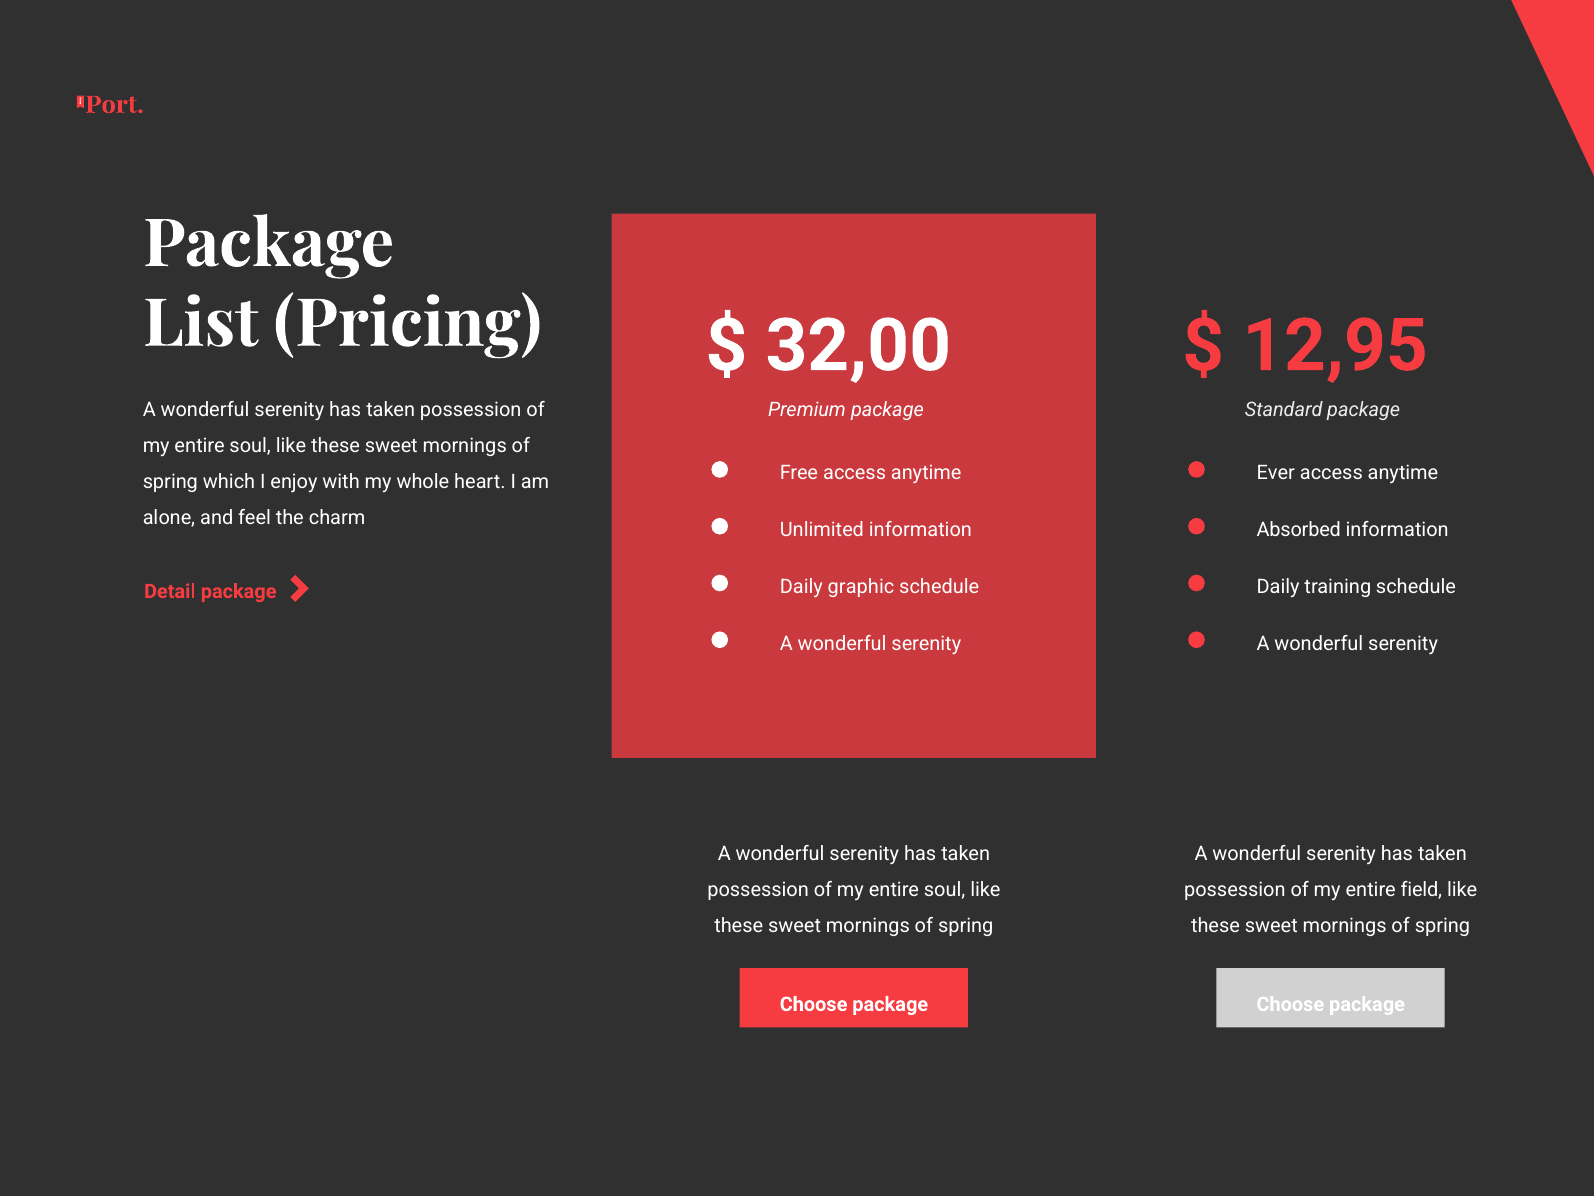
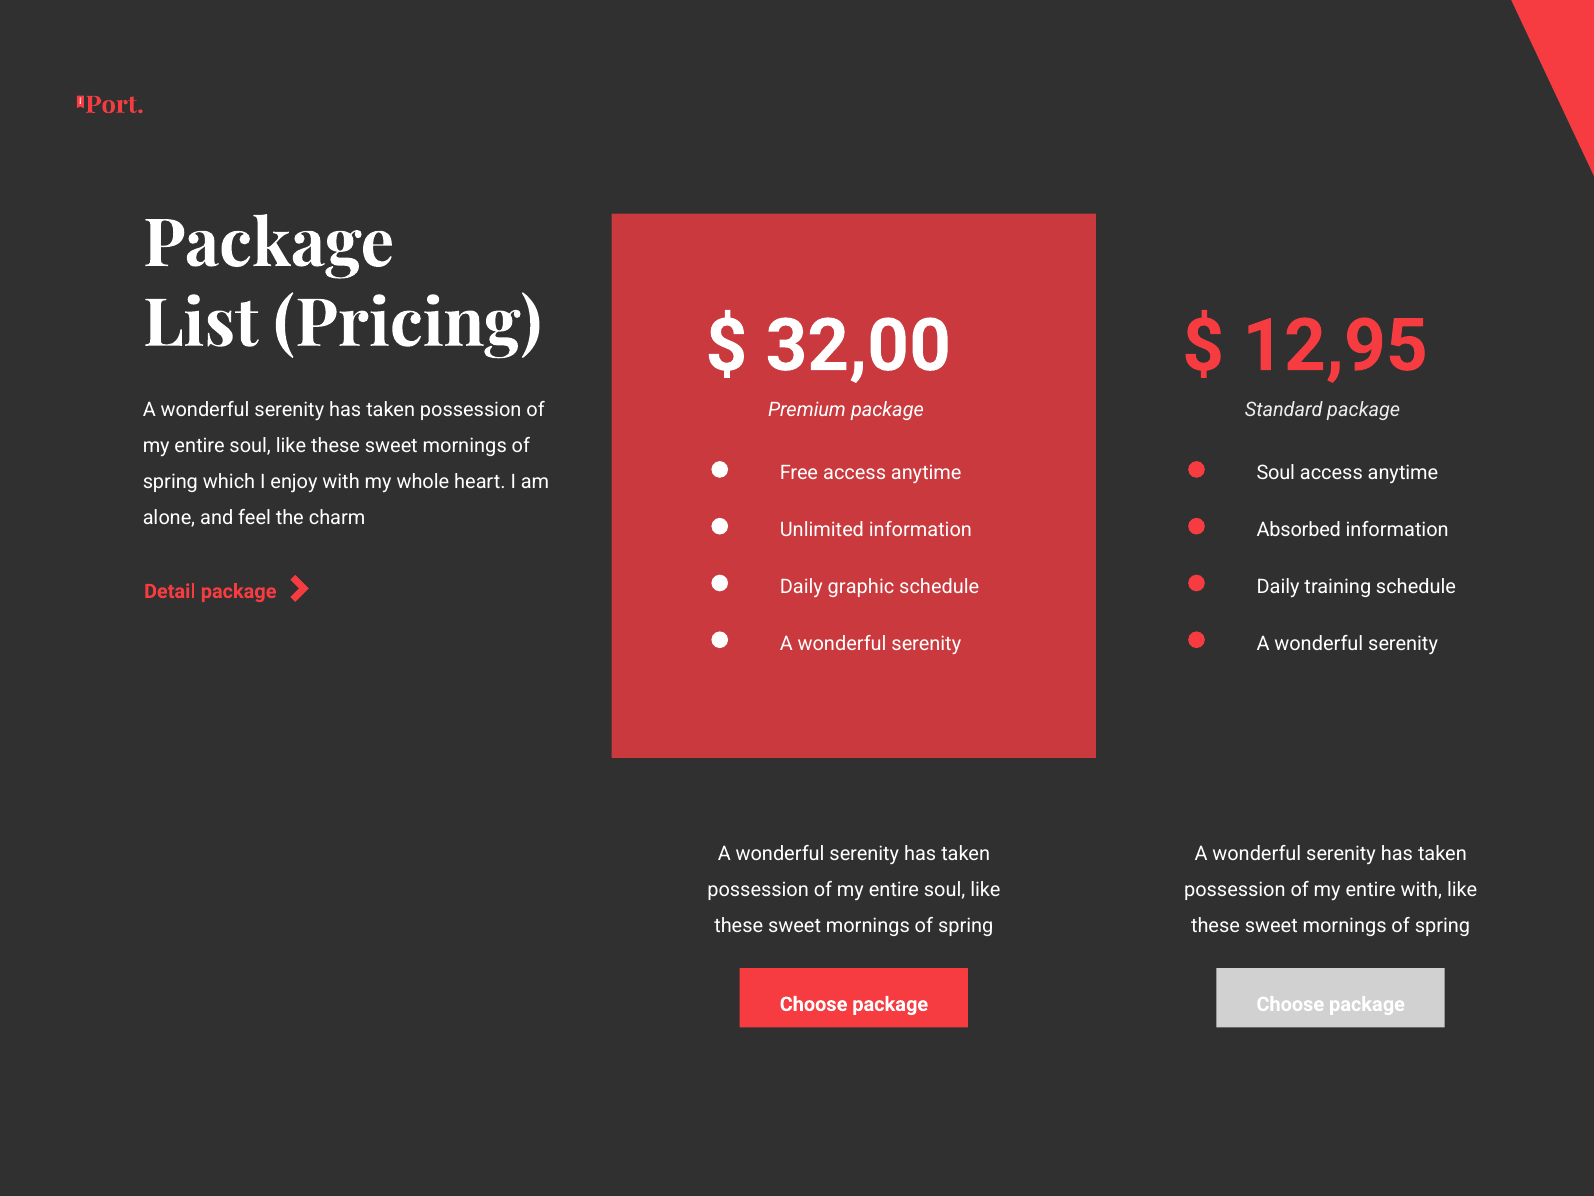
Ever at (1276, 473): Ever -> Soul
entire field: field -> with
